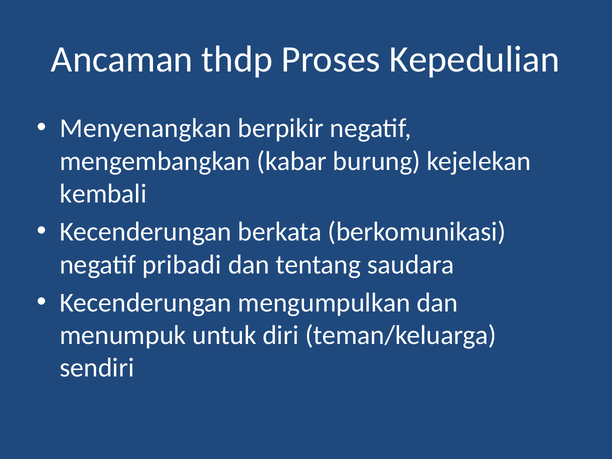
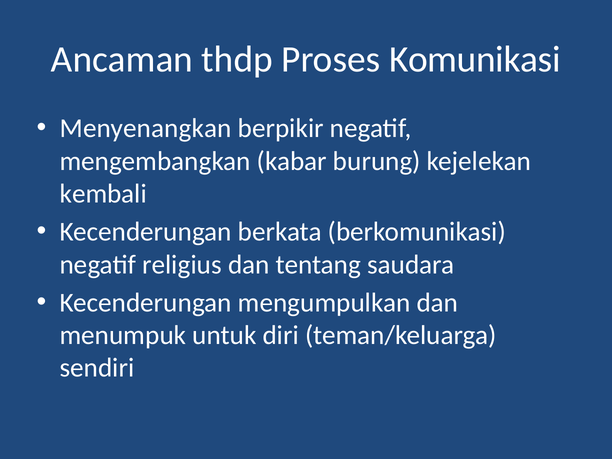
Kepedulian: Kepedulian -> Komunikasi
pribadi: pribadi -> religius
